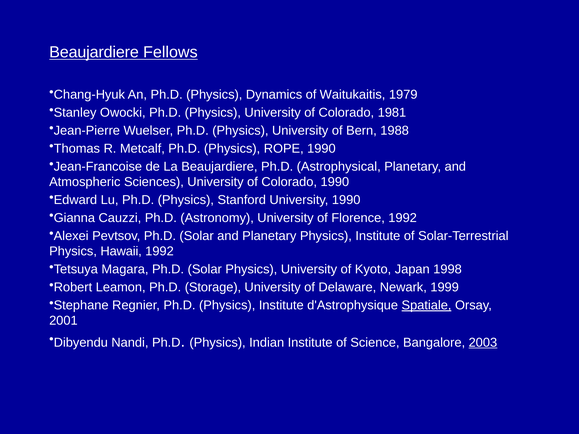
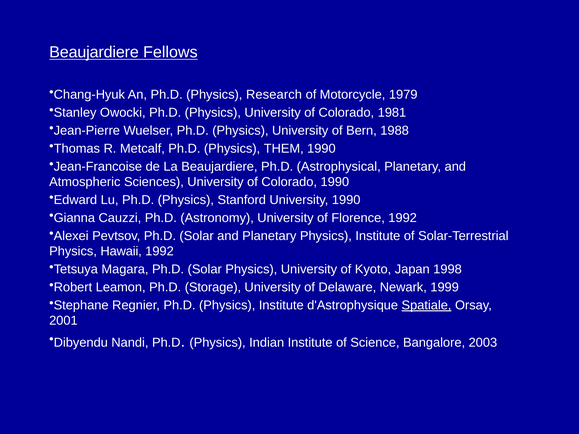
Dynamics: Dynamics -> Research
Waitukaitis: Waitukaitis -> Motorcycle
ROPE: ROPE -> THEM
2003 underline: present -> none
